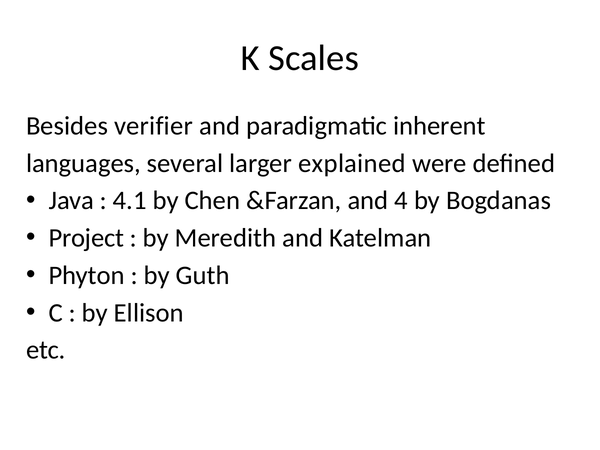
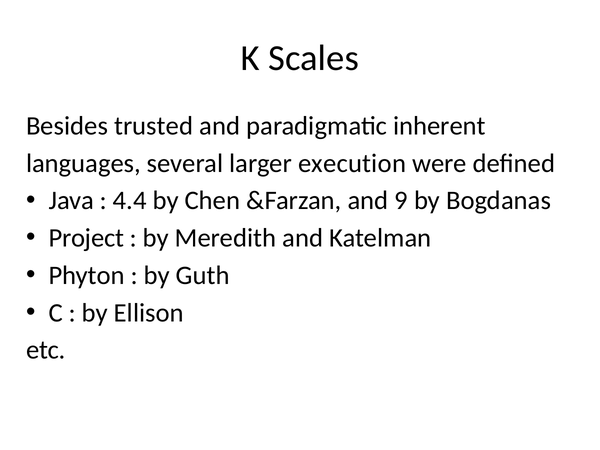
verifier: verifier -> trusted
explained: explained -> execution
4.1: 4.1 -> 4.4
4: 4 -> 9
